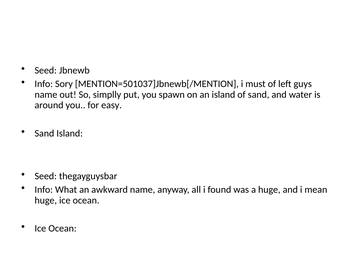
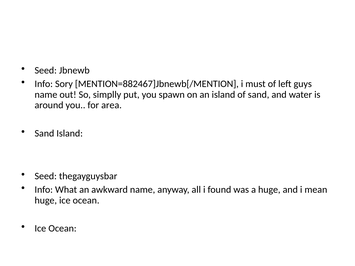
MENTION=501037]Jbnewb[/MENTION: MENTION=501037]Jbnewb[/MENTION -> MENTION=882467]Jbnewb[/MENTION
easy: easy -> area
